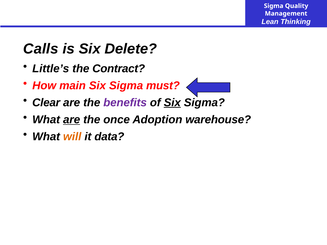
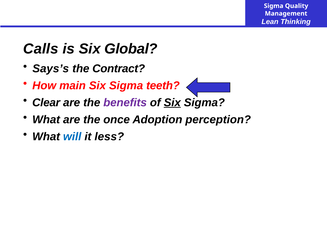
Delete: Delete -> Global
Little’s: Little’s -> Says’s
must: must -> teeth
are at (72, 120) underline: present -> none
warehouse: warehouse -> perception
will colour: orange -> blue
data: data -> less
